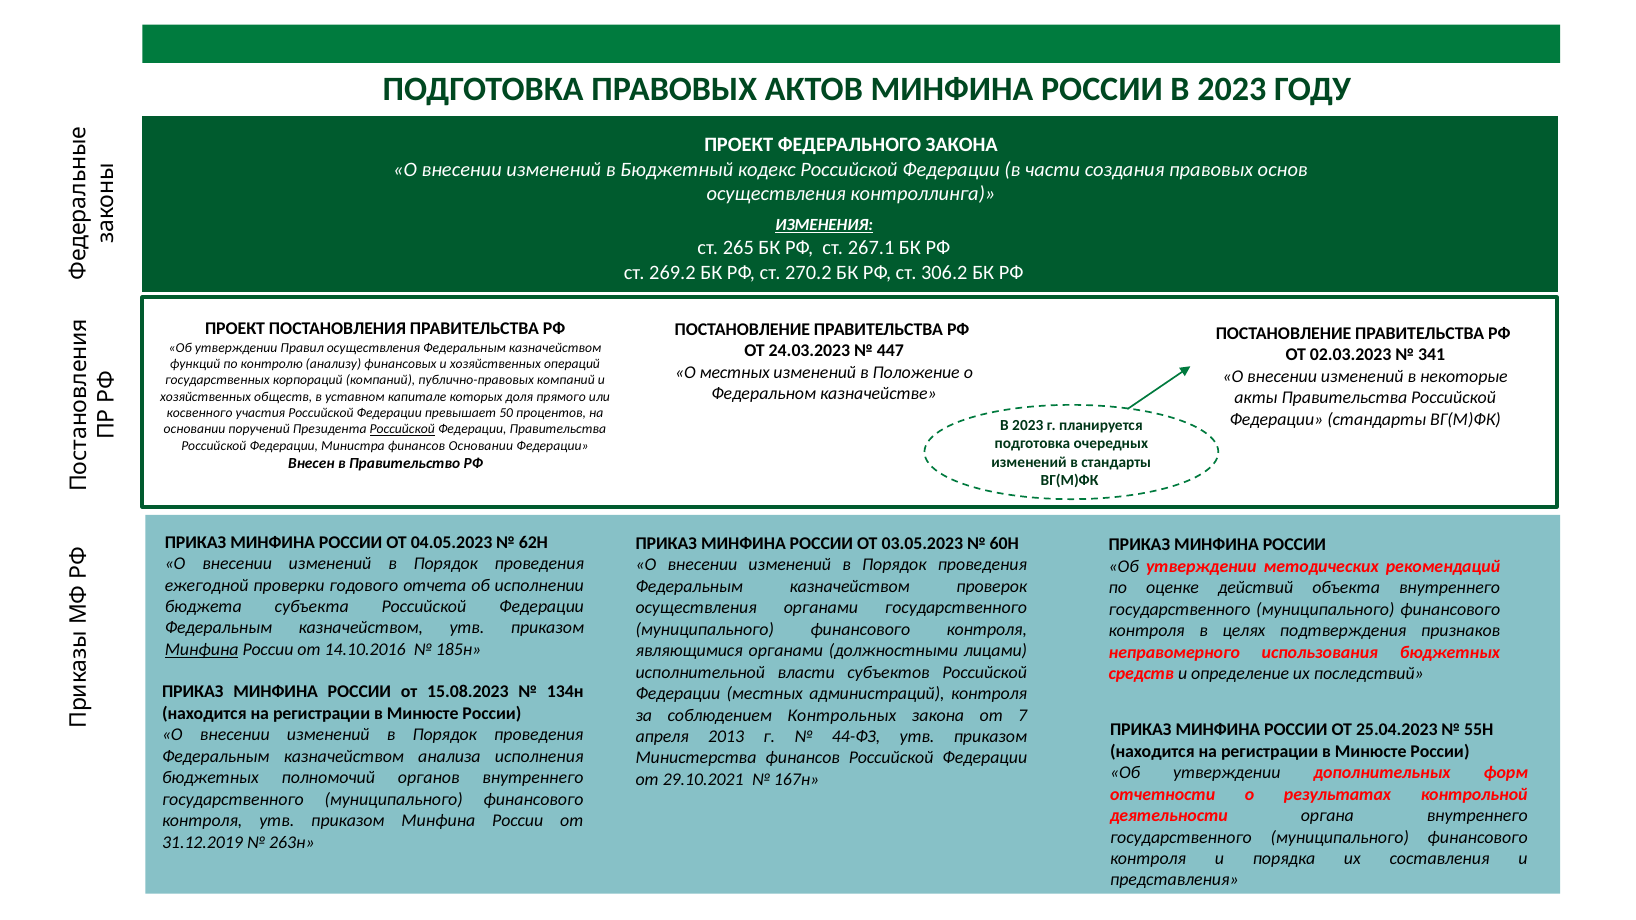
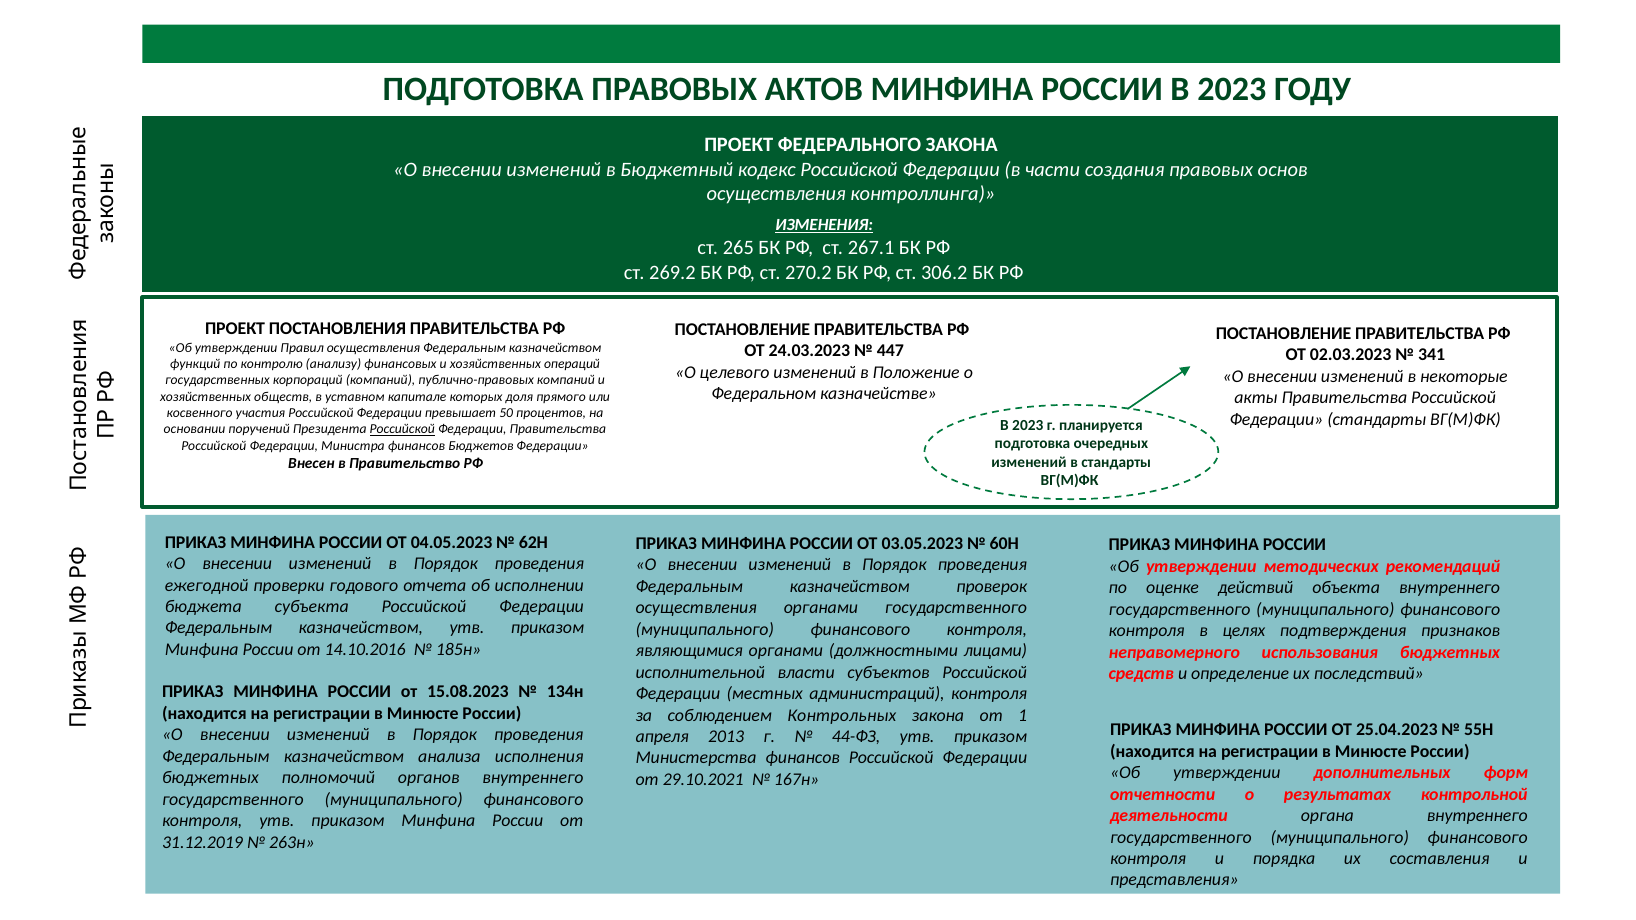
О местных: местных -> целевого
финансов Основании: Основании -> Бюджетов
Минфина at (202, 650) underline: present -> none
7: 7 -> 1
